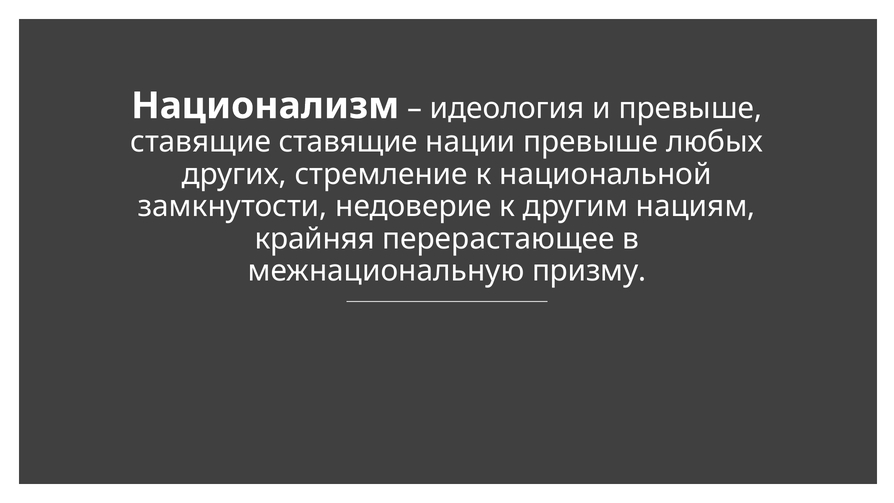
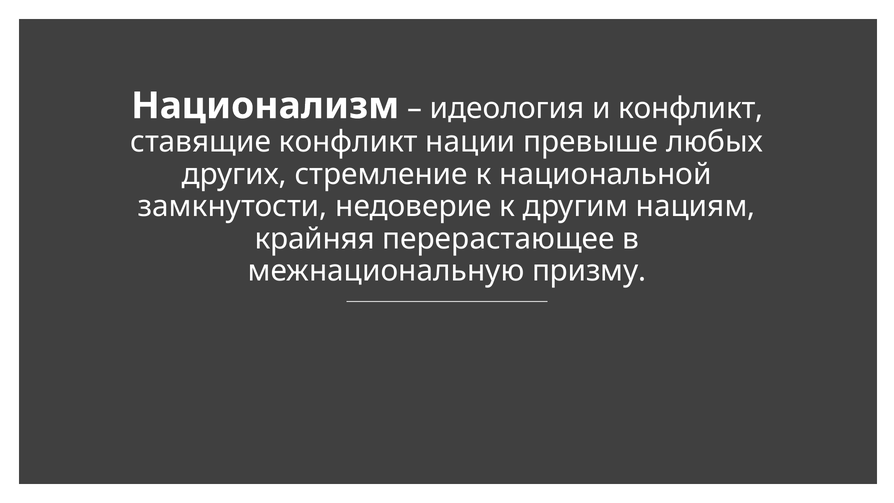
и превыше: превыше -> конфликт
ставящие ставящие: ставящие -> конфликт
